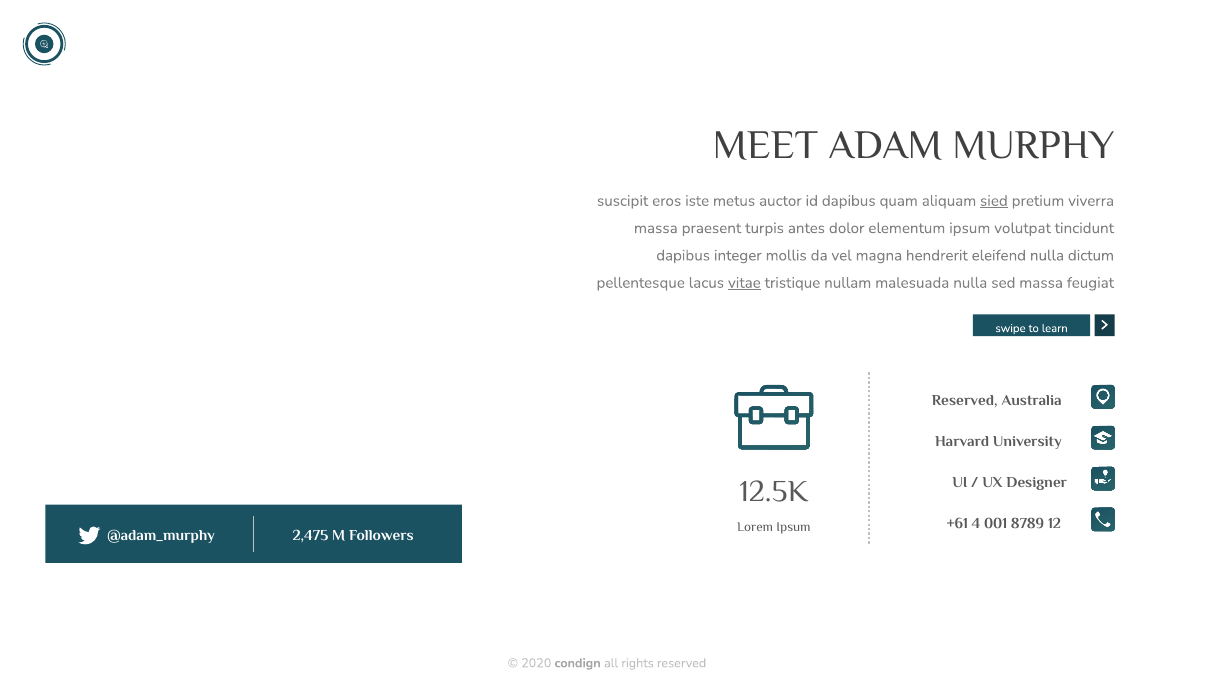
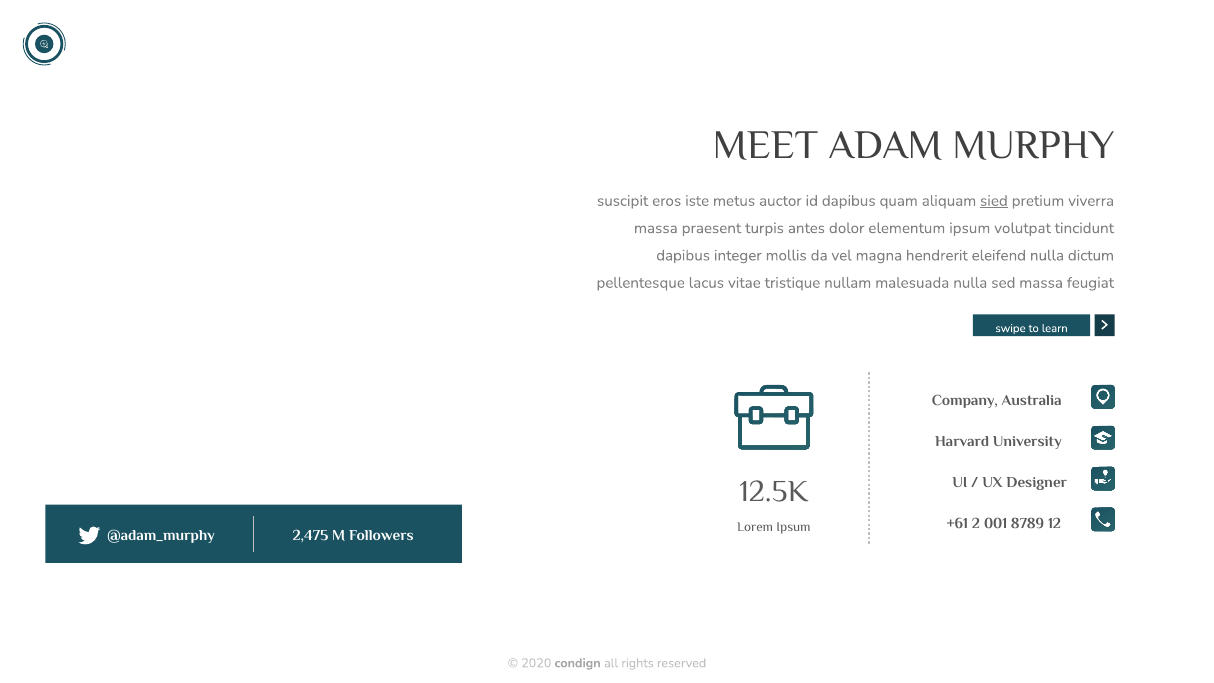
vitae underline: present -> none
Reserved at (965, 400): Reserved -> Company
4: 4 -> 2
